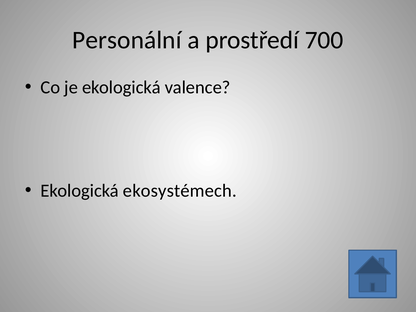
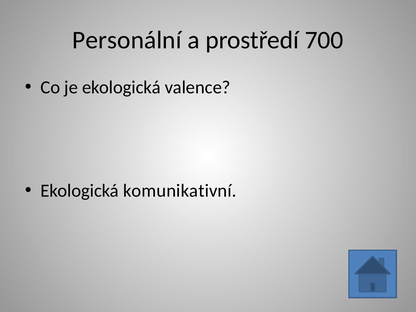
ekosystémech: ekosystémech -> komunikativní
